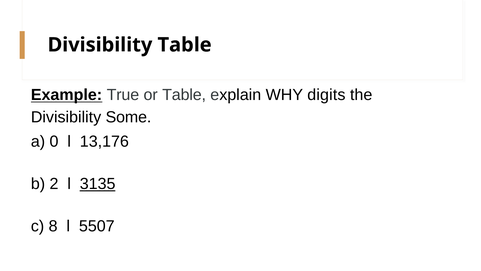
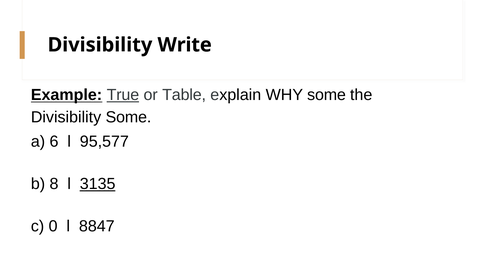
Divisibility Table: Table -> Write
True underline: none -> present
WHY digits: digits -> some
0: 0 -> 6
13,176: 13,176 -> 95,577
2: 2 -> 8
8: 8 -> 0
5507: 5507 -> 8847
